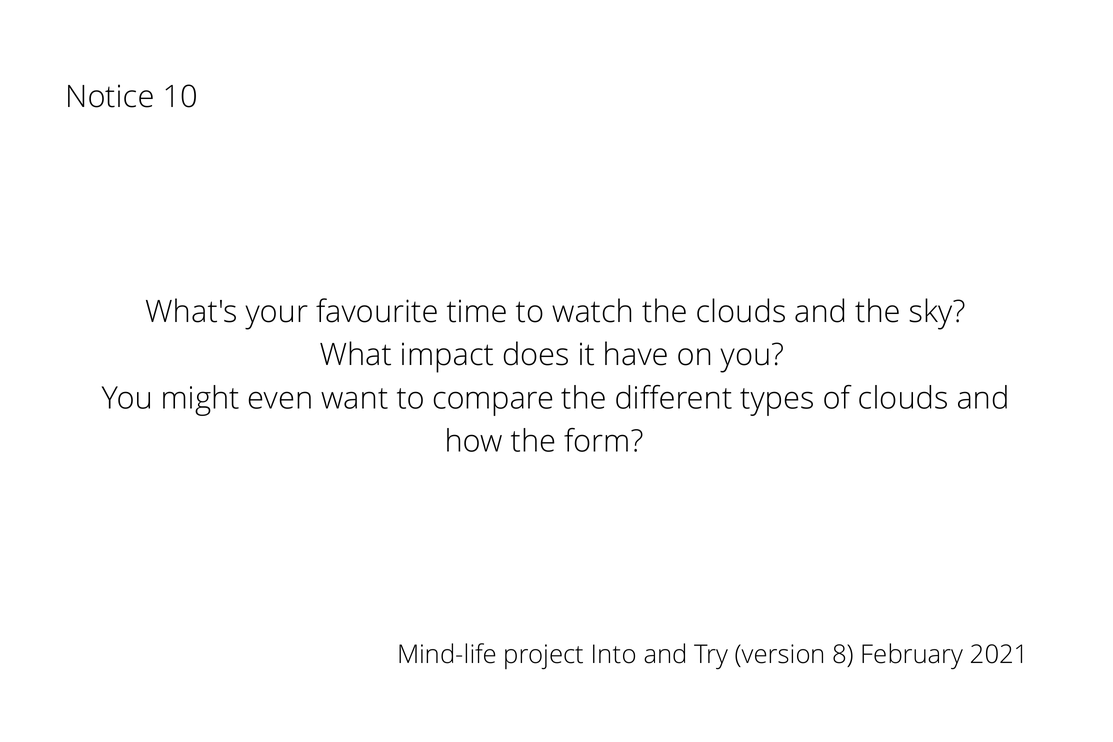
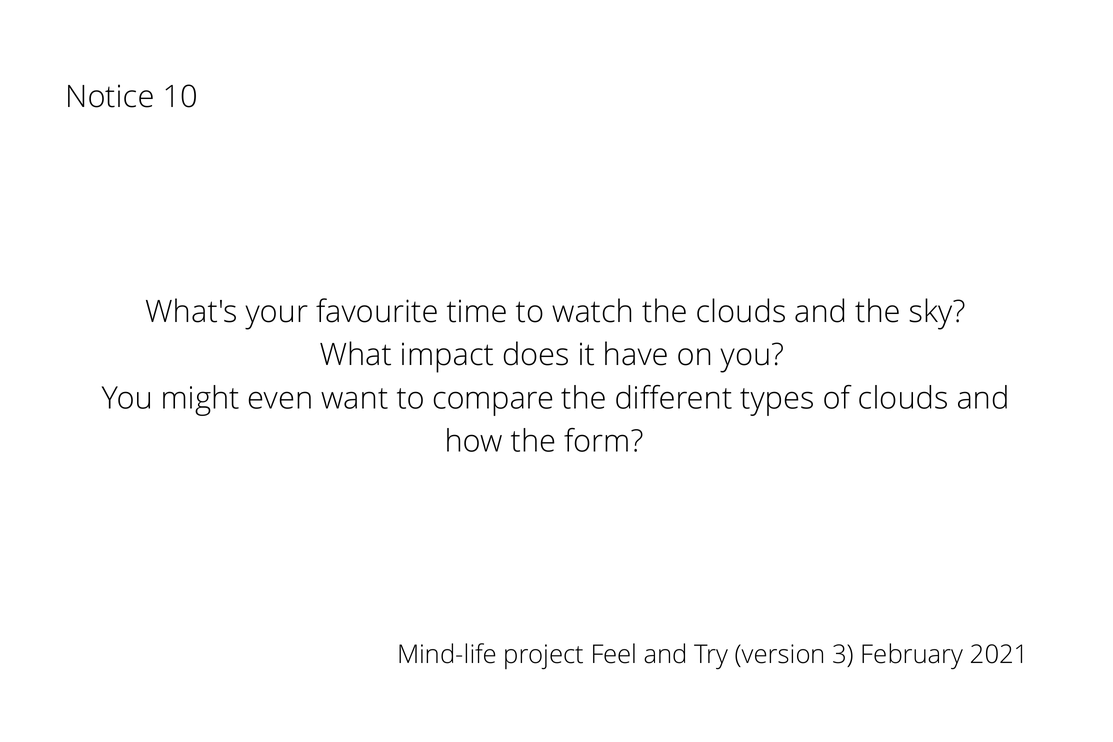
Into: Into -> Feel
8: 8 -> 3
